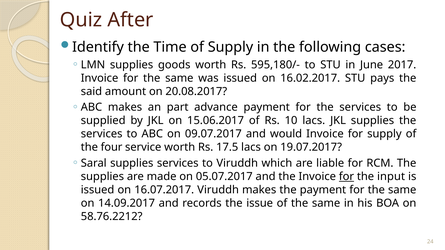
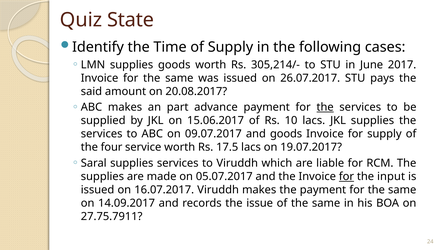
After: After -> State
595,180/-: 595,180/- -> 305,214/-
16.02.2017: 16.02.2017 -> 26.07.2017
the at (325, 107) underline: none -> present
and would: would -> goods
58.76.2212: 58.76.2212 -> 27.75.7911
